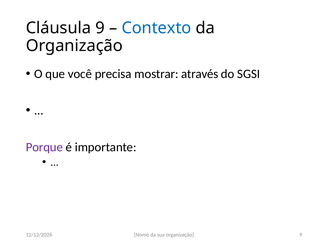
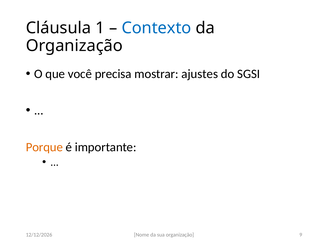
Cláusula 9: 9 -> 1
através: através -> ajustes
Porque colour: purple -> orange
